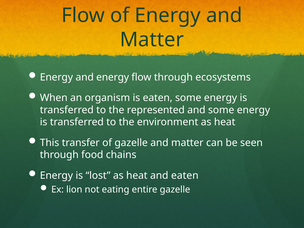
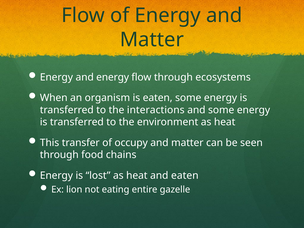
represented: represented -> interactions
of gazelle: gazelle -> occupy
